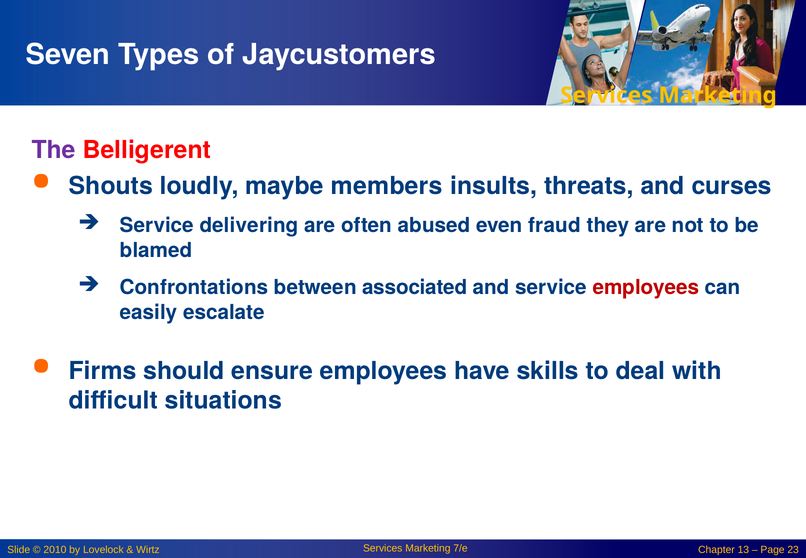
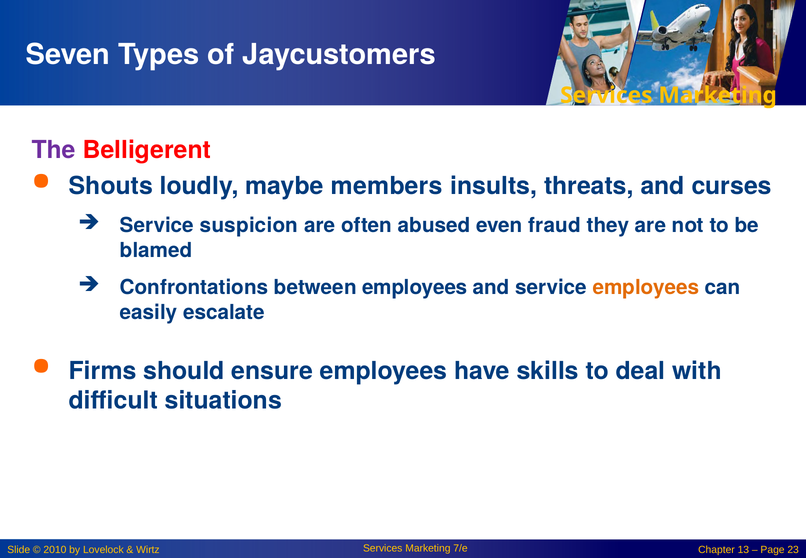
delivering: delivering -> suspicion
between associated: associated -> employees
employees at (646, 288) colour: red -> orange
